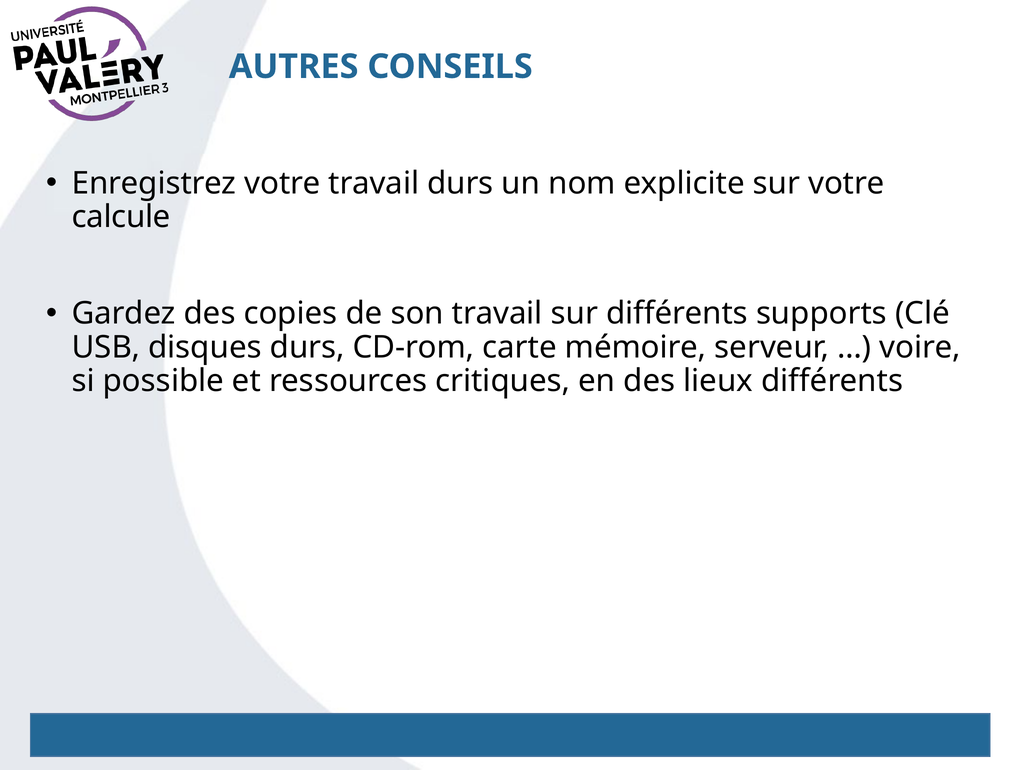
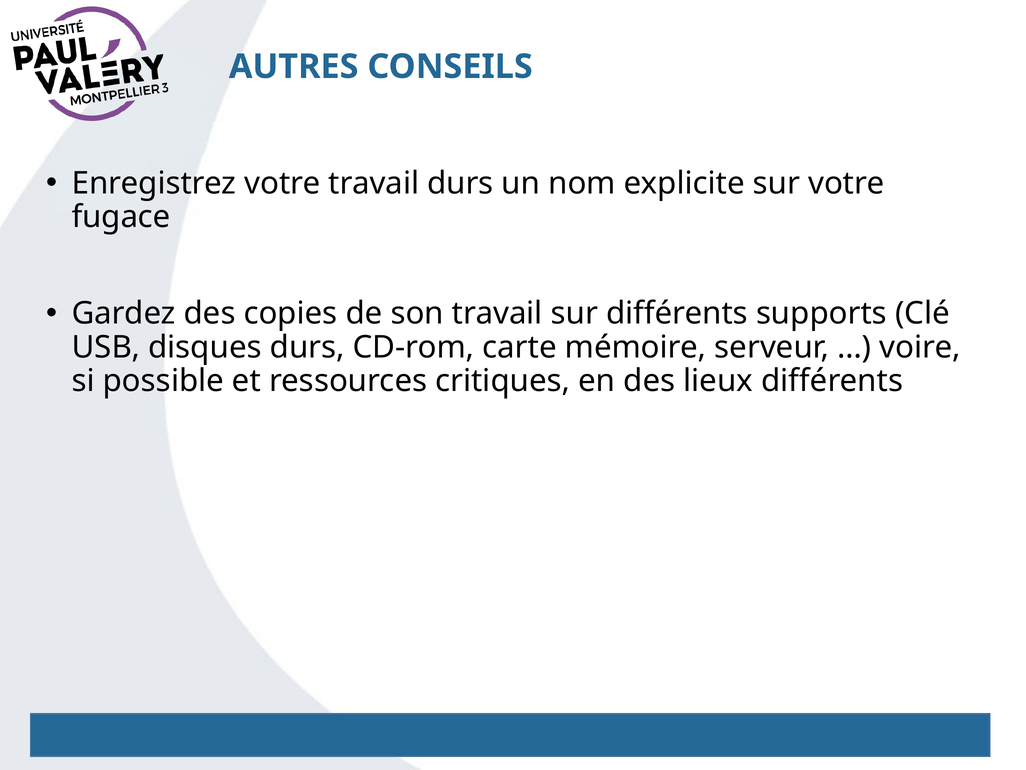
calcule: calcule -> fugace
